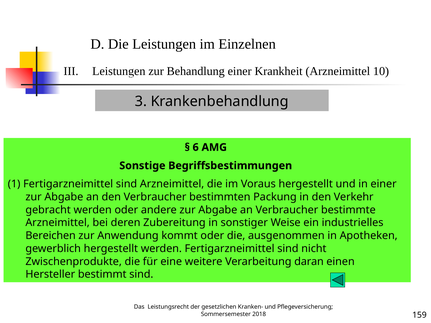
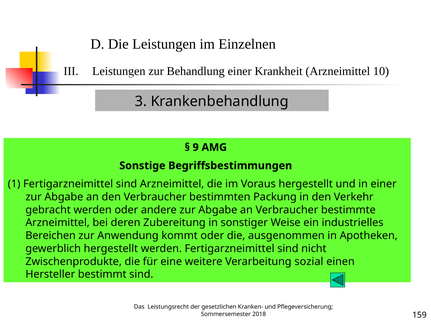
6: 6 -> 9
daran: daran -> sozial
